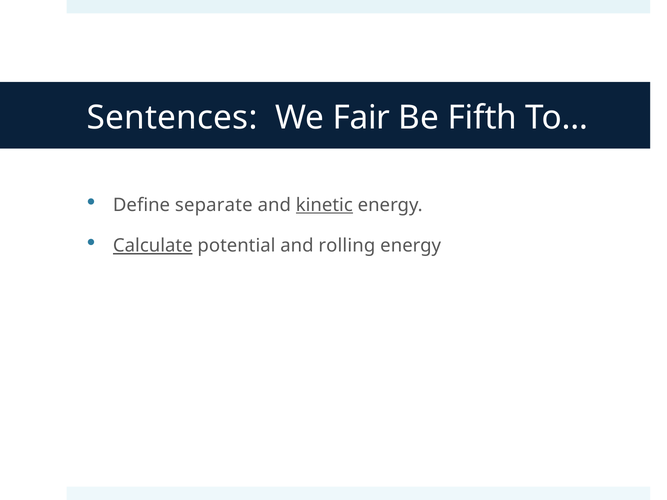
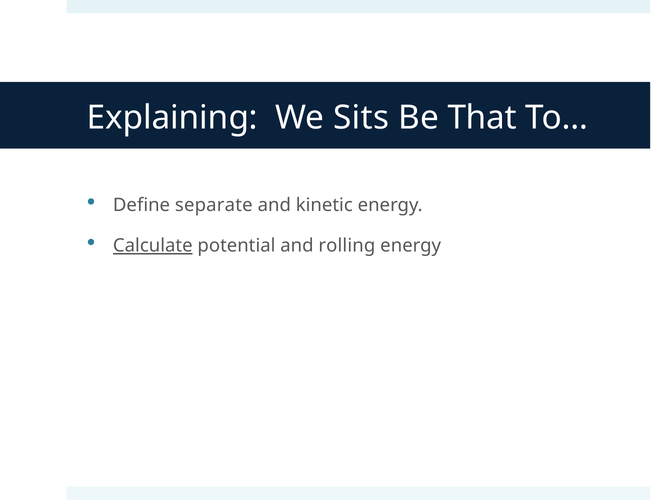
Sentences: Sentences -> Explaining
Fair: Fair -> Sits
Fifth: Fifth -> That
kinetic underline: present -> none
